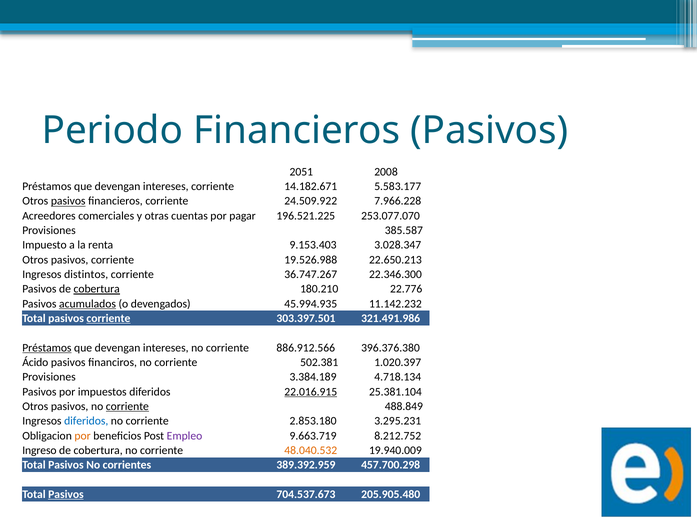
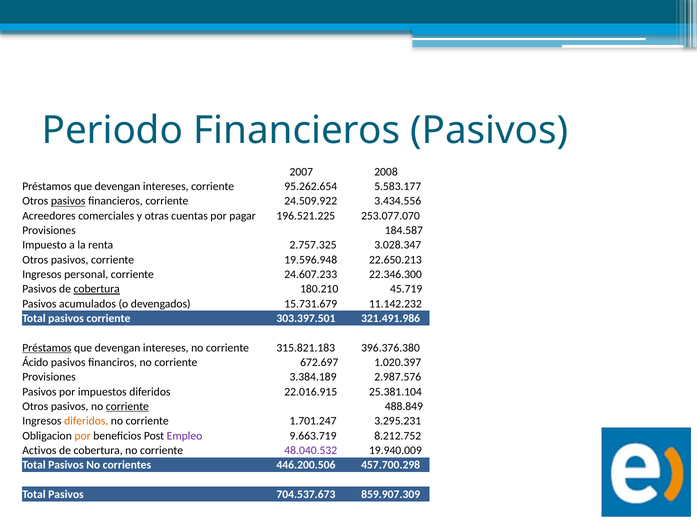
2051: 2051 -> 2007
14.182.671: 14.182.671 -> 95.262.654
7.966.228: 7.966.228 -> 3.434.556
385.587: 385.587 -> 184.587
9.153.403: 9.153.403 -> 2.757.325
19.526.988: 19.526.988 -> 19.596.948
distintos: distintos -> personal
36.747.267: 36.747.267 -> 24.607.233
22.776: 22.776 -> 45.719
acumulados underline: present -> none
45.994.935: 45.994.935 -> 15.731.679
corriente at (108, 318) underline: present -> none
886.912.566: 886.912.566 -> 315.821.183
502.381: 502.381 -> 672.697
4.718.134: 4.718.134 -> 2.987.576
22.016.915 underline: present -> none
diferidos at (86, 421) colour: blue -> orange
2.853.180: 2.853.180 -> 1.701.247
Ingreso: Ingreso -> Activos
48.040.532 colour: orange -> purple
389.392.959: 389.392.959 -> 446.200.506
Pasivos at (66, 494) underline: present -> none
205.905.480: 205.905.480 -> 859.907.309
